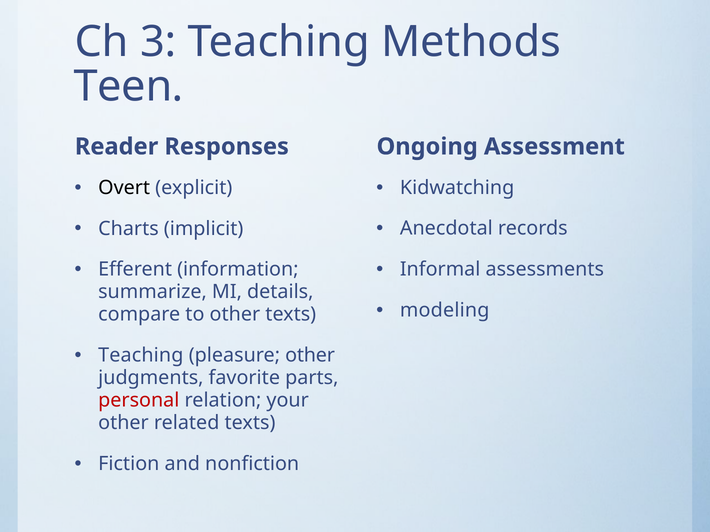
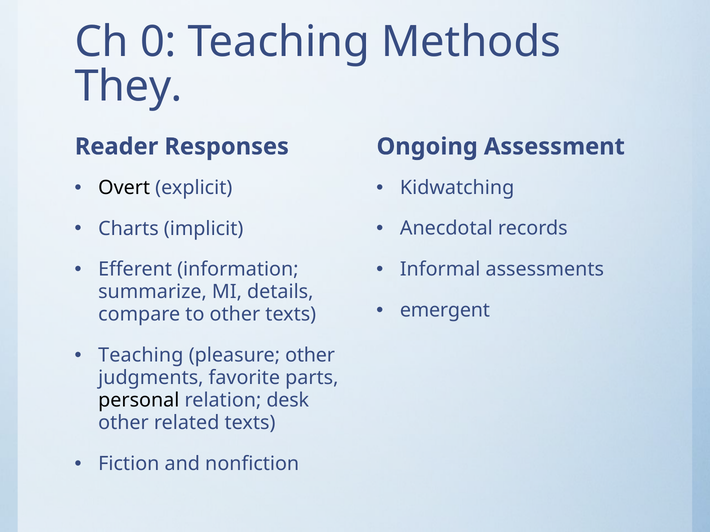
3: 3 -> 0
Teen: Teen -> They
modeling: modeling -> emergent
personal colour: red -> black
your: your -> desk
